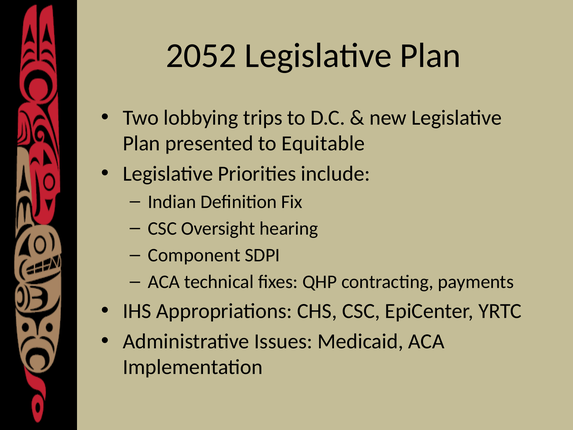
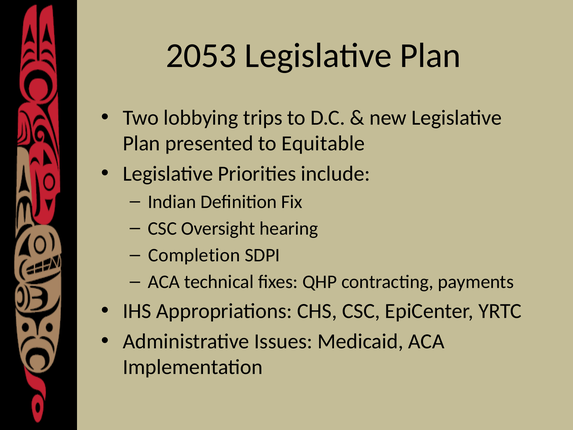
2052: 2052 -> 2053
Component: Component -> Completion
